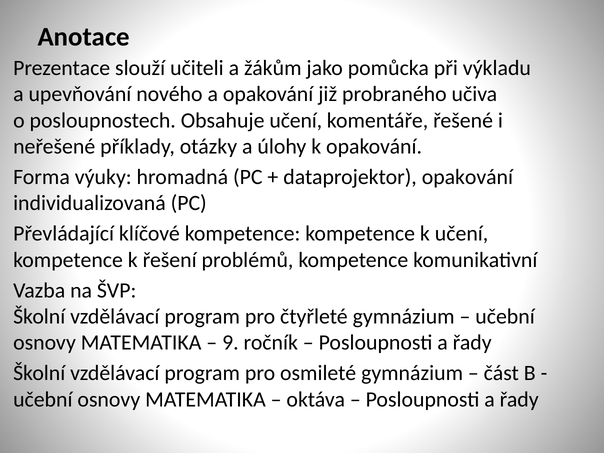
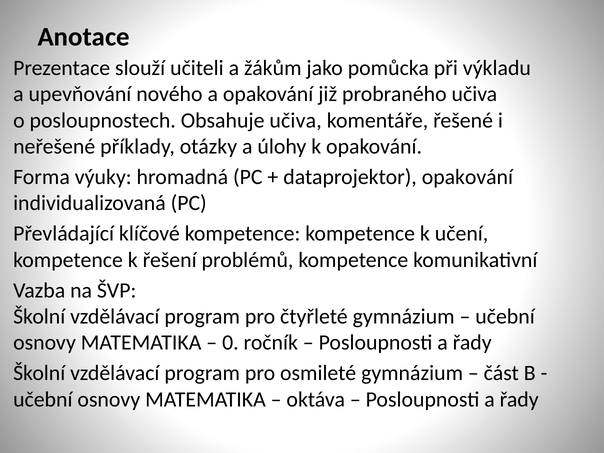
Obsahuje učení: učení -> učiva
9: 9 -> 0
